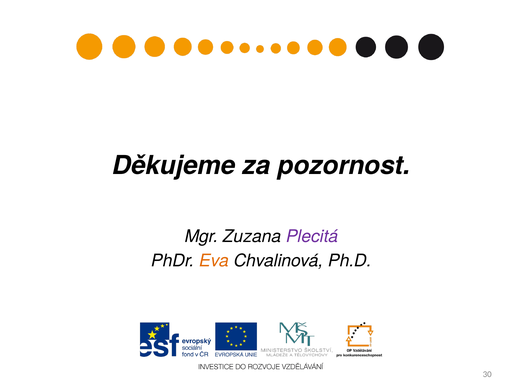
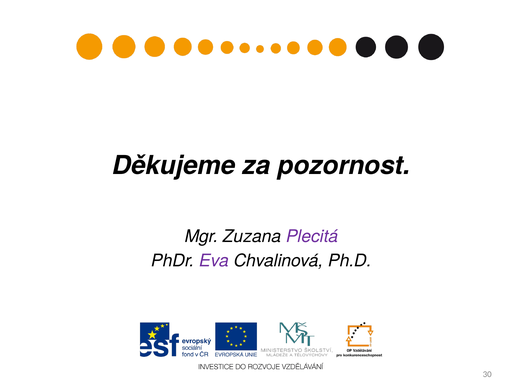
Eva colour: orange -> purple
